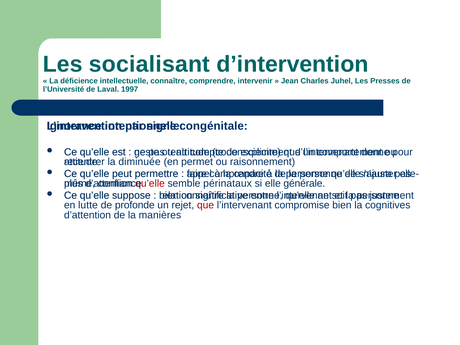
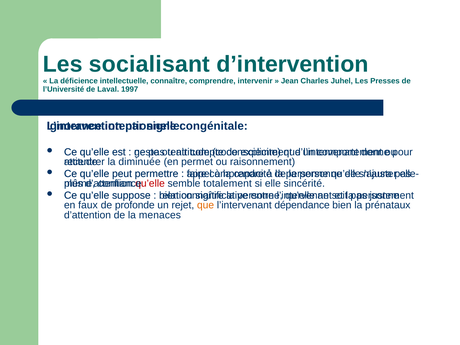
périnataux: périnataux -> totalement
générale: générale -> sincérité
lutte: lutte -> faux
que at (206, 205) colour: red -> orange
compromise: compromise -> dépendance
cognitives: cognitives -> prénataux
manières: manières -> menaces
